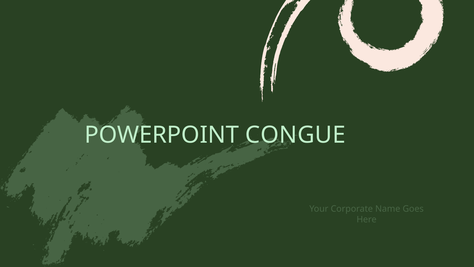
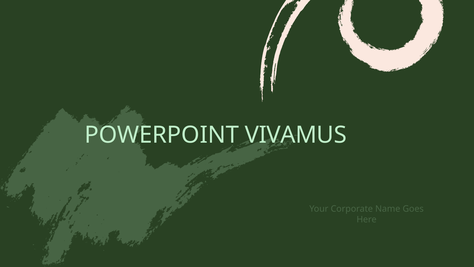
CONGUE: CONGUE -> VIVAMUS
